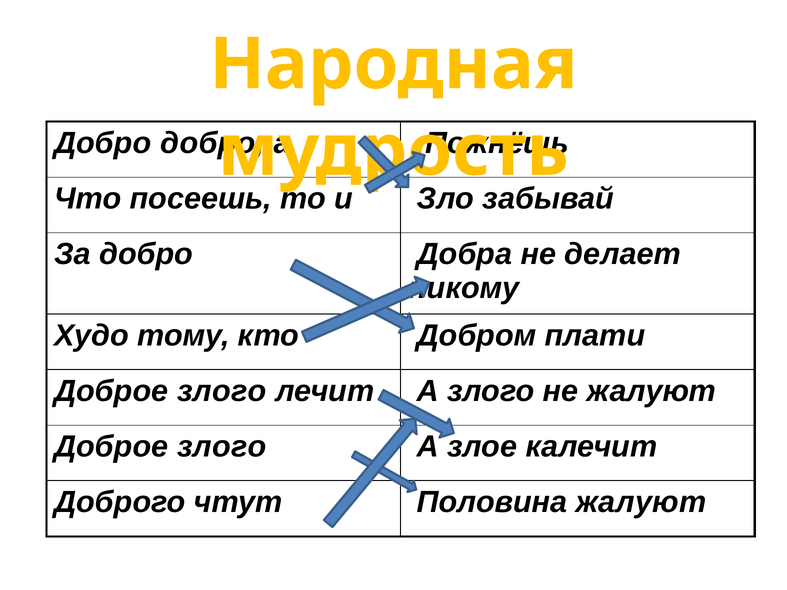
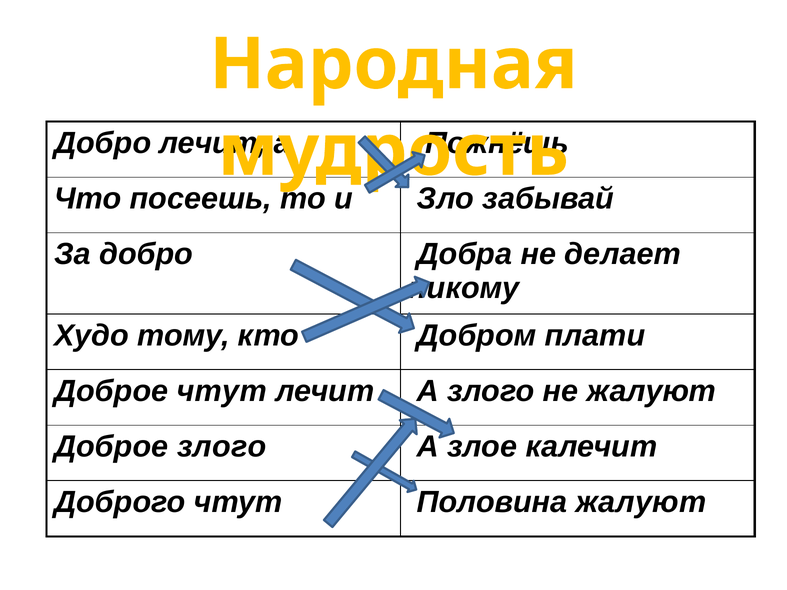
Добро добро: добро -> лечит
злого at (222, 391): злого -> чтут
